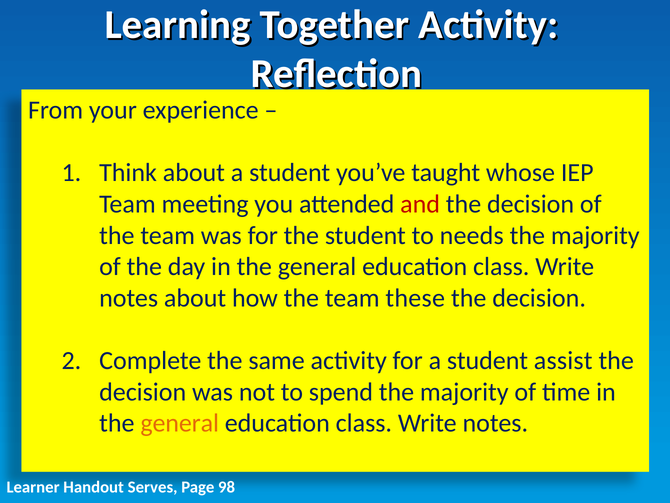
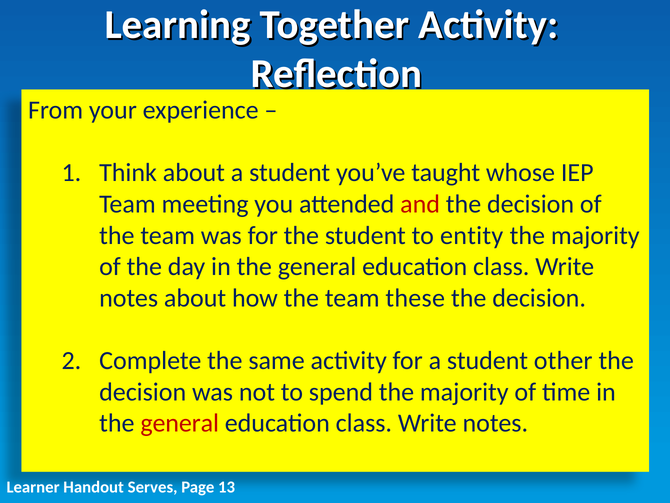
needs: needs -> entity
assist: assist -> other
general at (180, 423) colour: orange -> red
98: 98 -> 13
